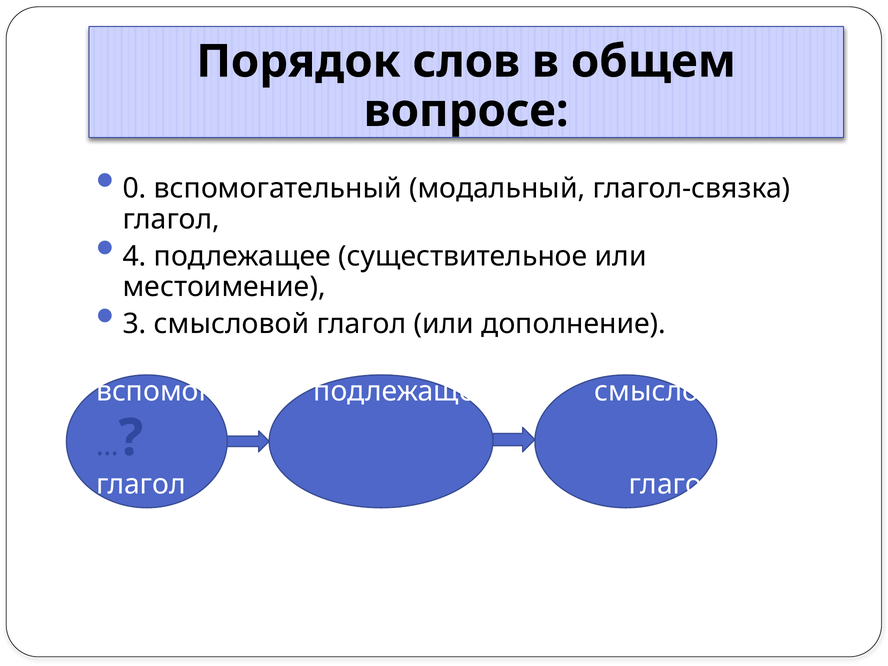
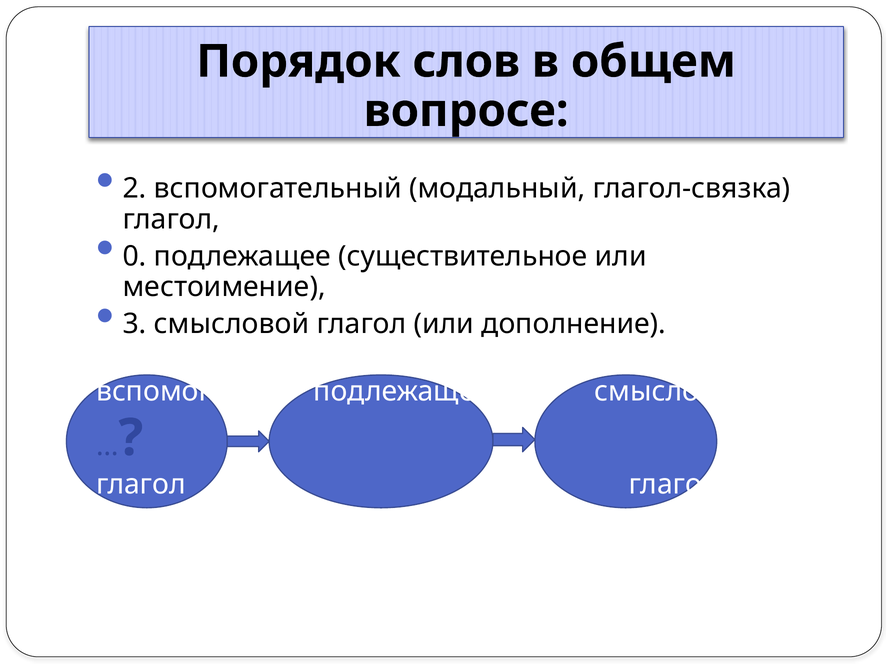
0: 0 -> 2
4: 4 -> 0
